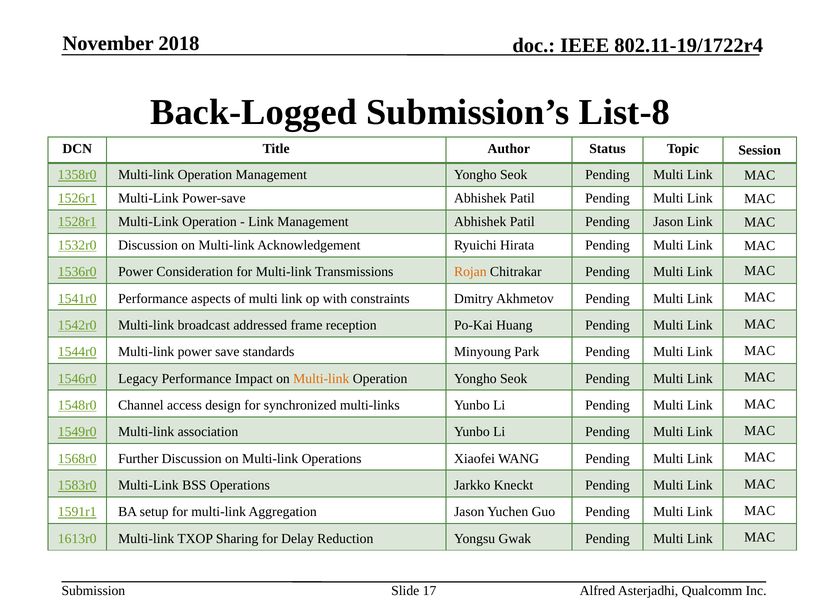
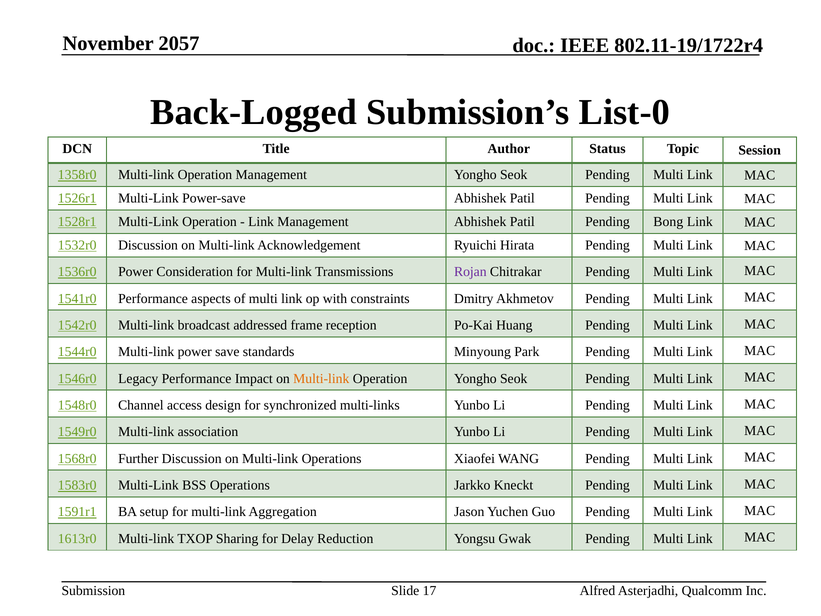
2018: 2018 -> 2057
List-8: List-8 -> List-0
Pending Jason: Jason -> Bong
Rojan colour: orange -> purple
